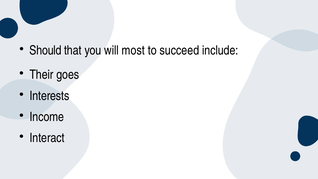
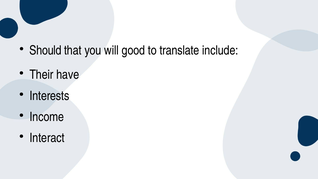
most: most -> good
succeed: succeed -> translate
goes: goes -> have
